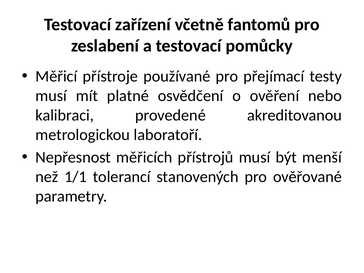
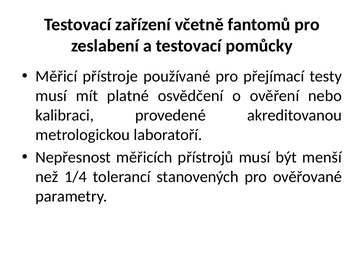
1/1: 1/1 -> 1/4
